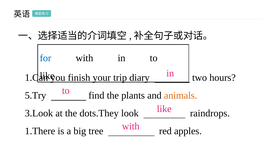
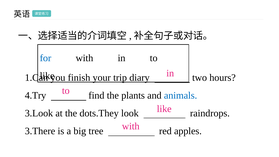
5.Try: 5.Try -> 4.Try
animals colour: orange -> blue
1.There: 1.There -> 3.There
